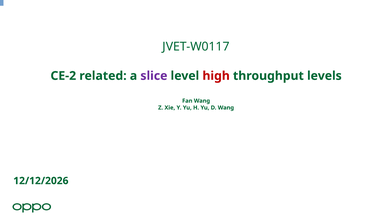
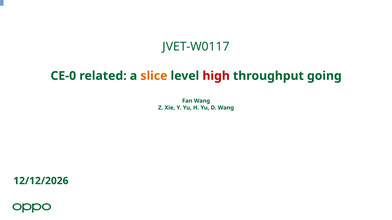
CE-2: CE-2 -> CE-0
slice colour: purple -> orange
levels: levels -> going
